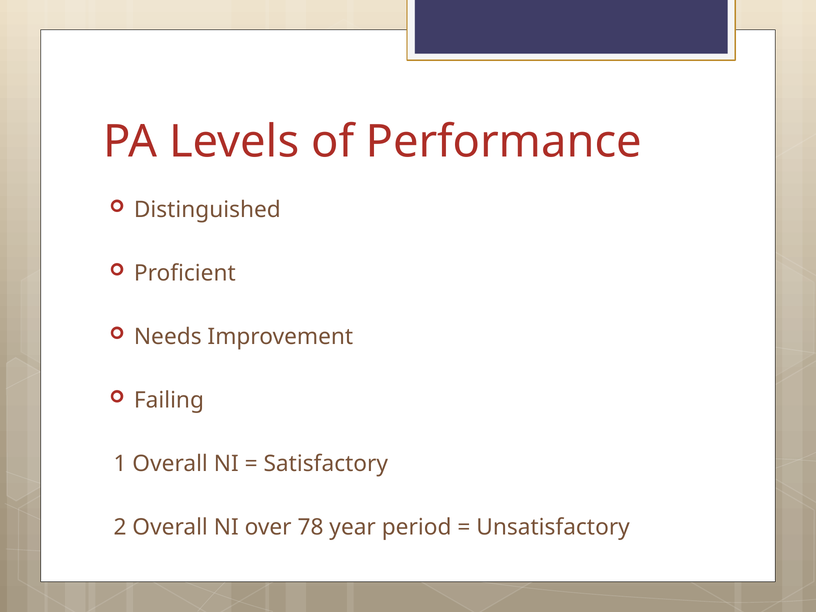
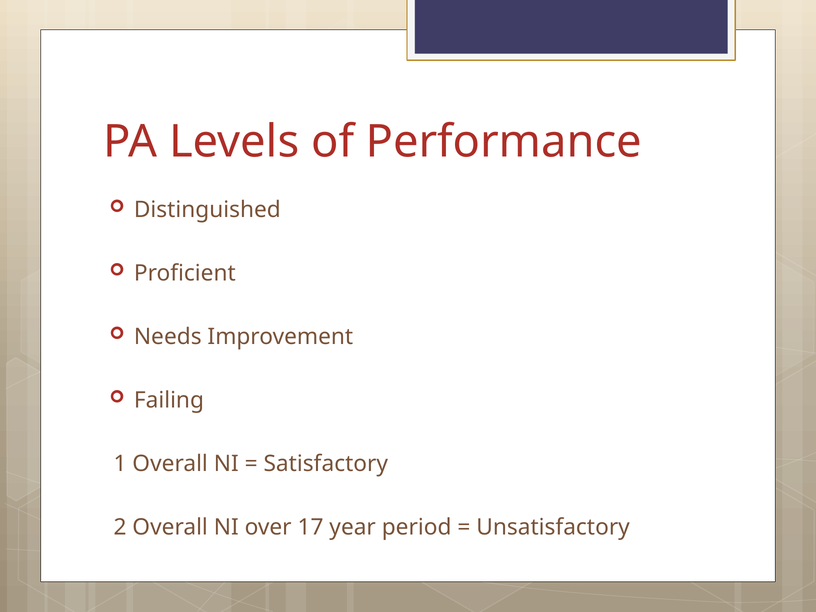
78: 78 -> 17
